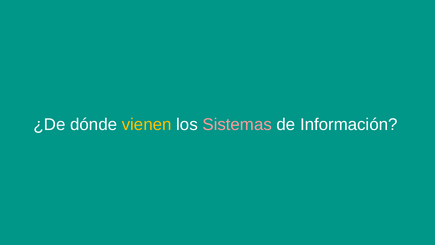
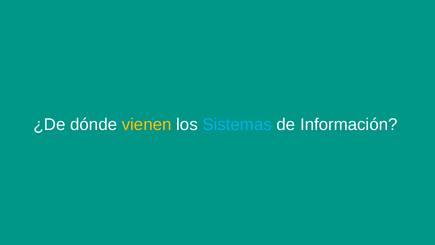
Sistemas colour: pink -> light blue
